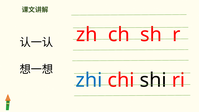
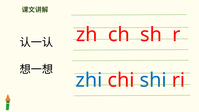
shi colour: black -> blue
